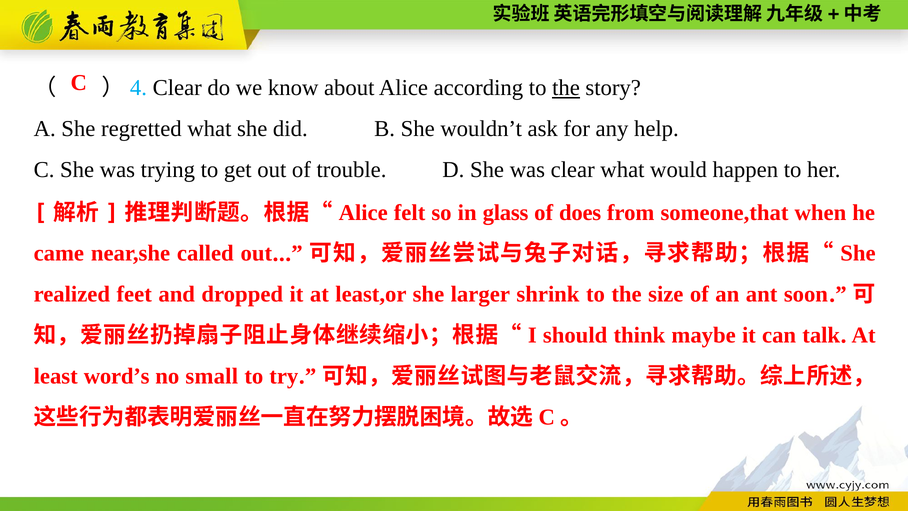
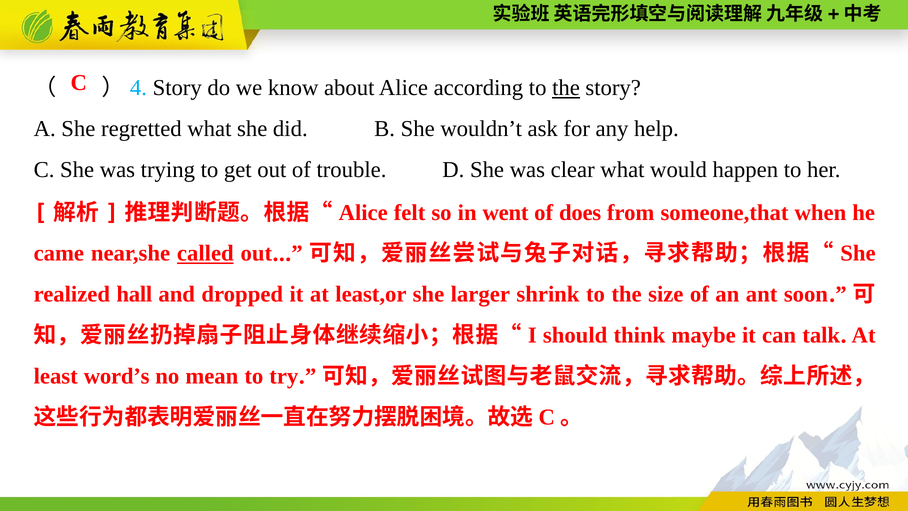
）4 Clear: Clear -> Story
glass: glass -> went
called underline: none -> present
feet: feet -> hall
small: small -> mean
